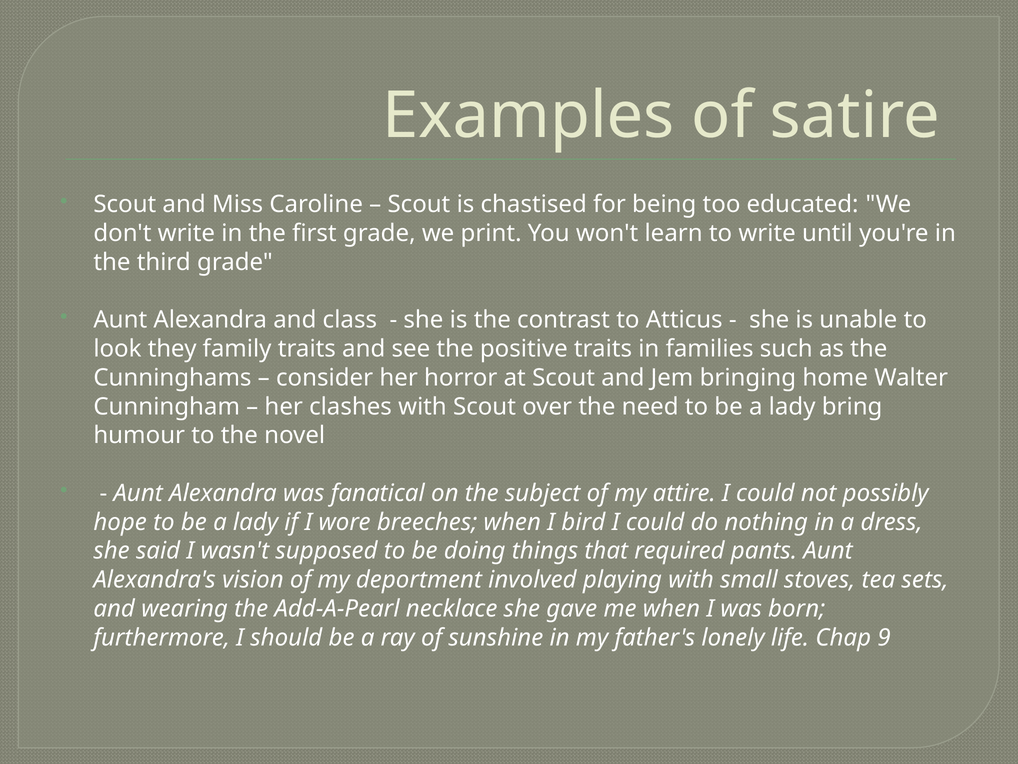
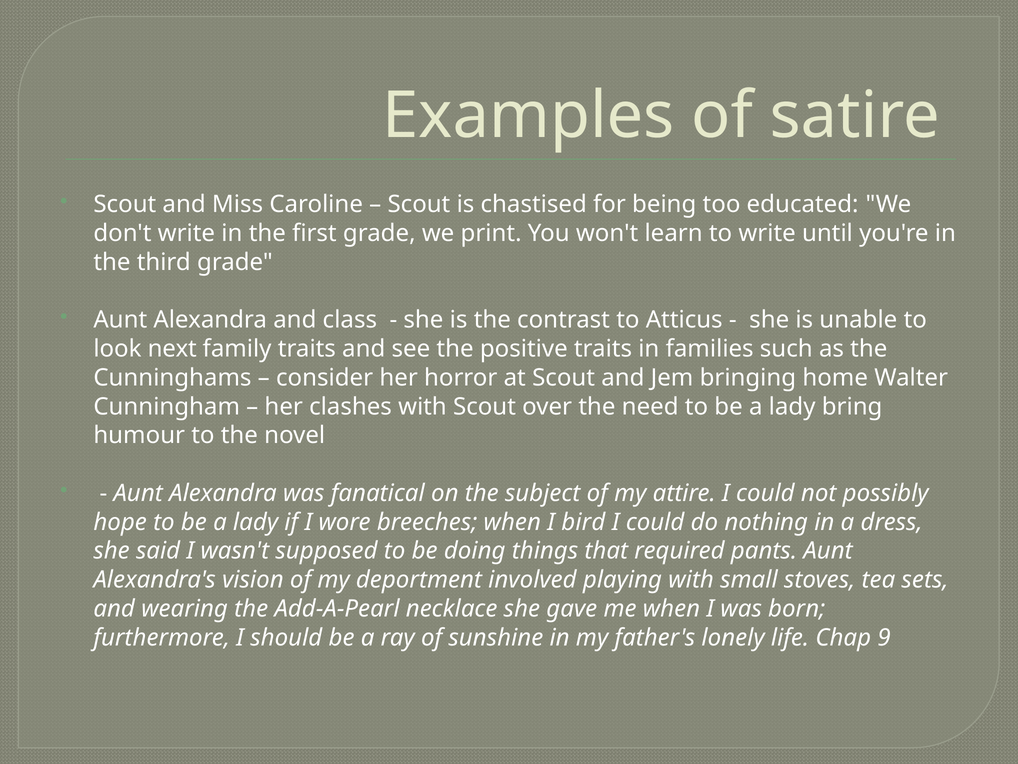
they: they -> next
